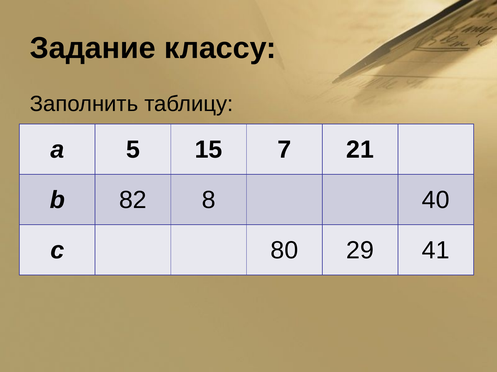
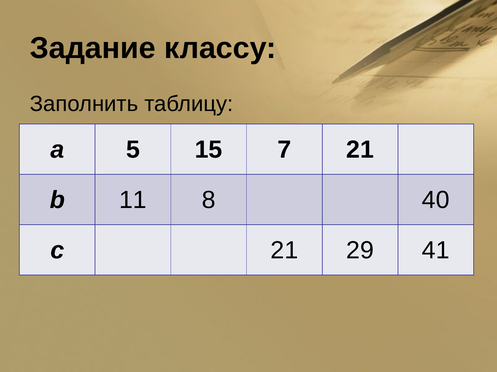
82: 82 -> 11
c 80: 80 -> 21
